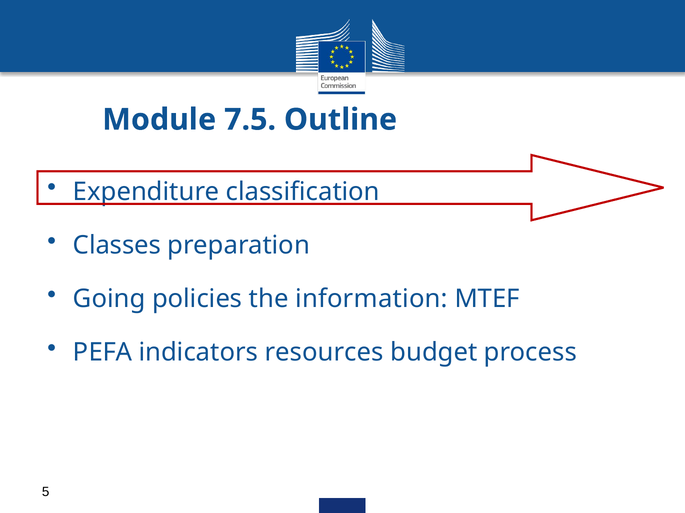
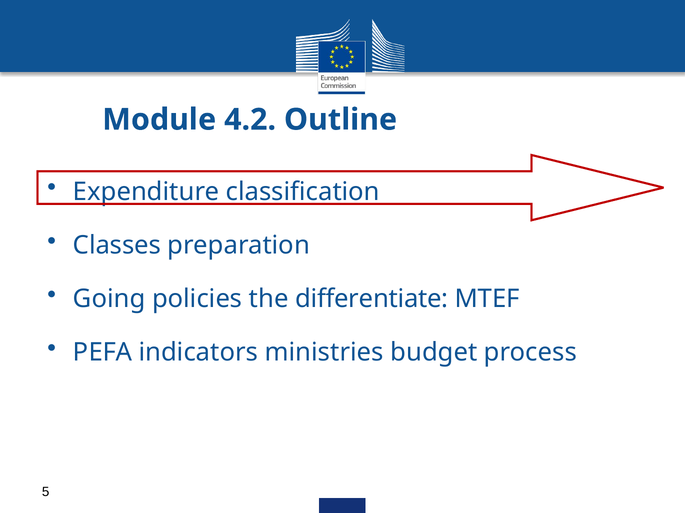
7.5: 7.5 -> 4.2
information: information -> differentiate
resources: resources -> ministries
